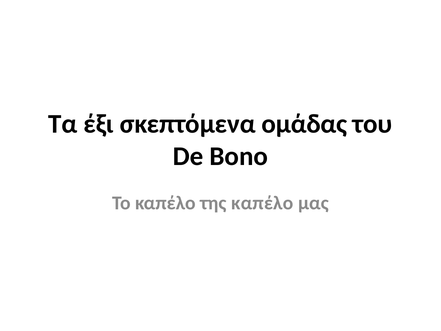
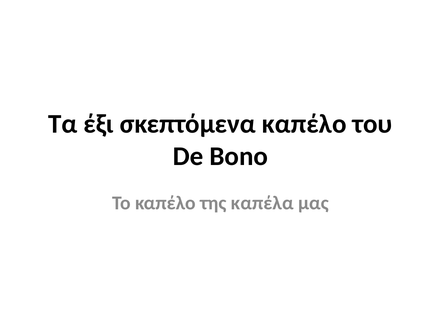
σκεπτόμενα ομάδας: ομάδας -> καπέλο
της καπέλο: καπέλο -> καπέλα
